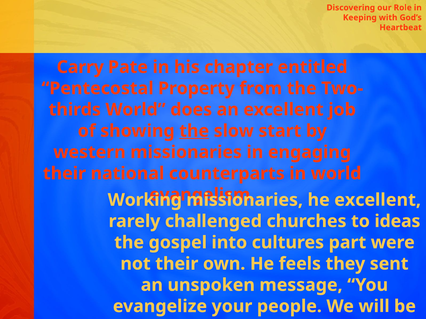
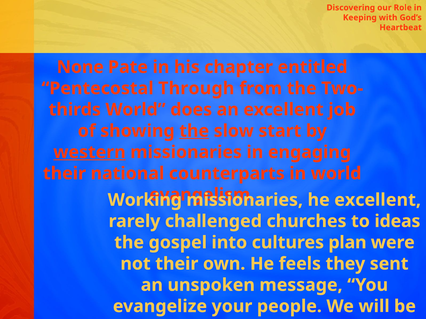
Carry: Carry -> None
Property: Property -> Through
western underline: none -> present
part: part -> plan
